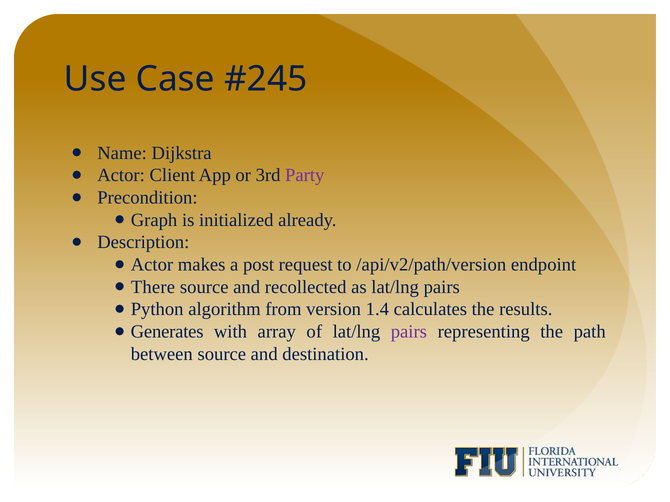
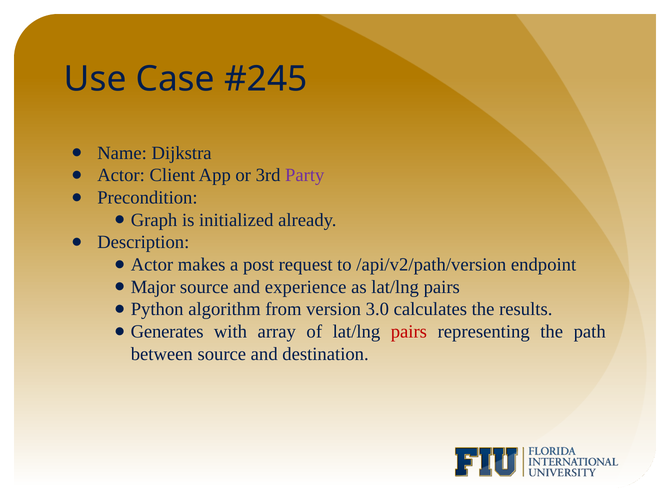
There: There -> Major
recollected: recollected -> experience
1.4: 1.4 -> 3.0
pairs at (409, 332) colour: purple -> red
